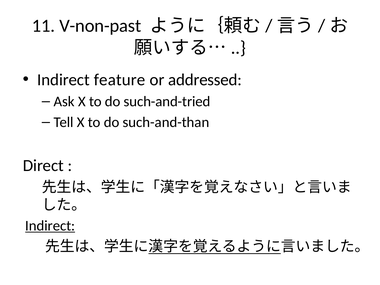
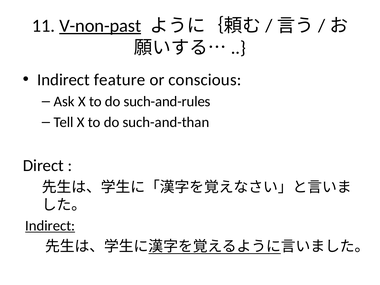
V-non-past underline: none -> present
addressed: addressed -> conscious
such-and-tried: such-and-tried -> such-and-rules
